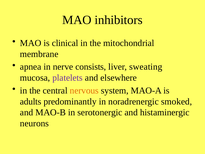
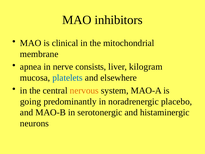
sweating: sweating -> kilogram
platelets colour: purple -> blue
adults: adults -> going
smoked: smoked -> placebo
